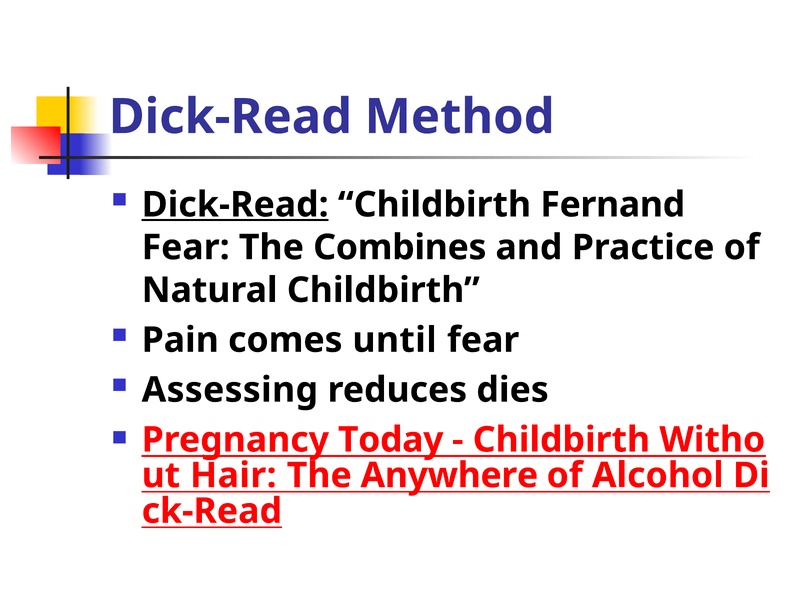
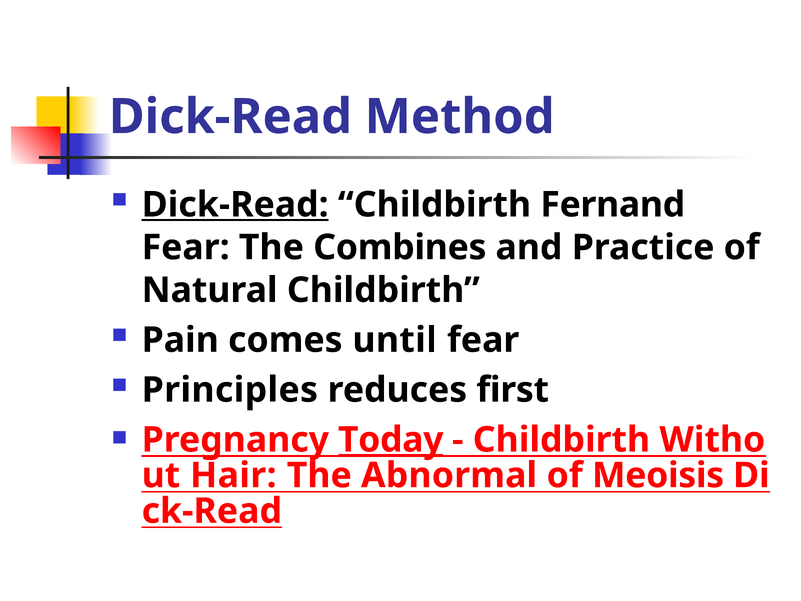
Assessing: Assessing -> Principles
dies: dies -> first
Today underline: none -> present
Anywhere: Anywhere -> Abnormal
Alcohol: Alcohol -> Meoisis
